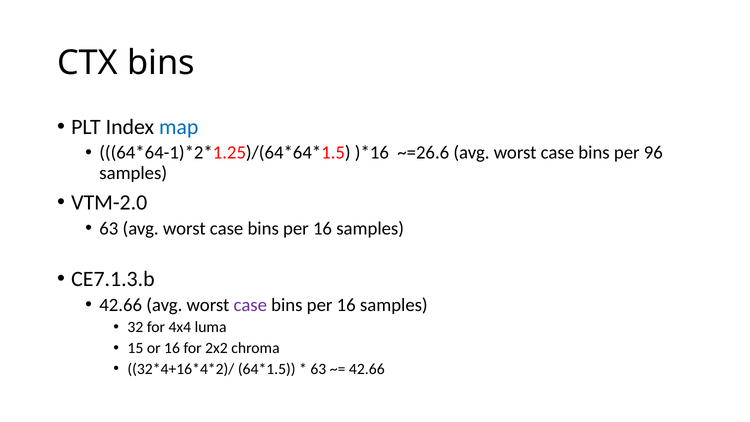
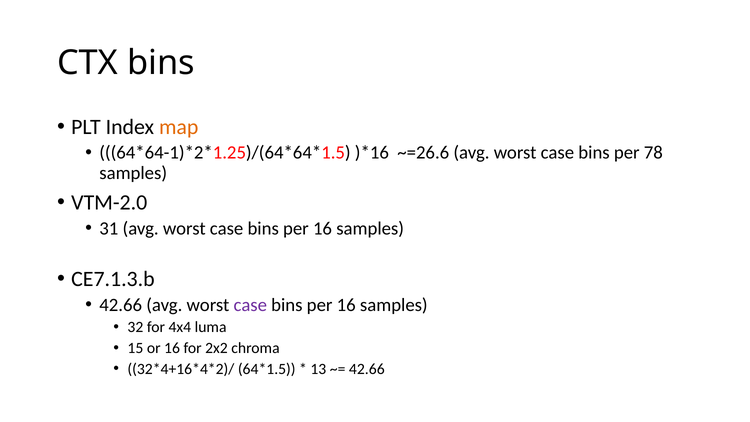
map colour: blue -> orange
96: 96 -> 78
63 at (109, 228): 63 -> 31
63 at (318, 369): 63 -> 13
